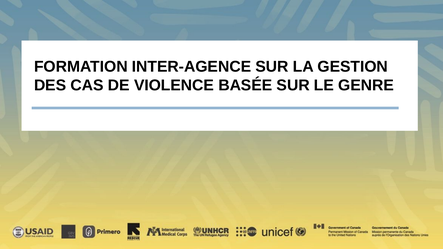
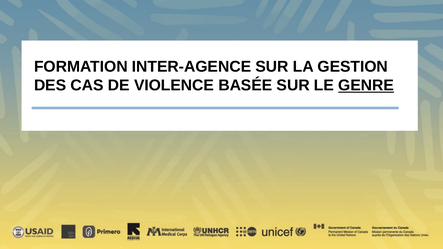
GENRE at (366, 85) underline: none -> present
